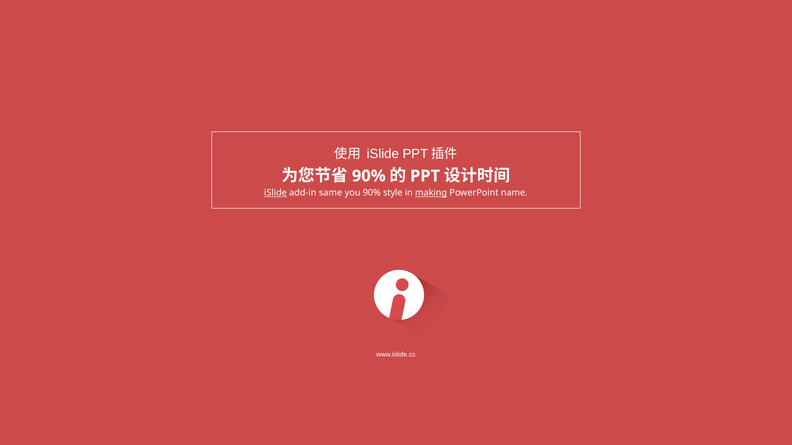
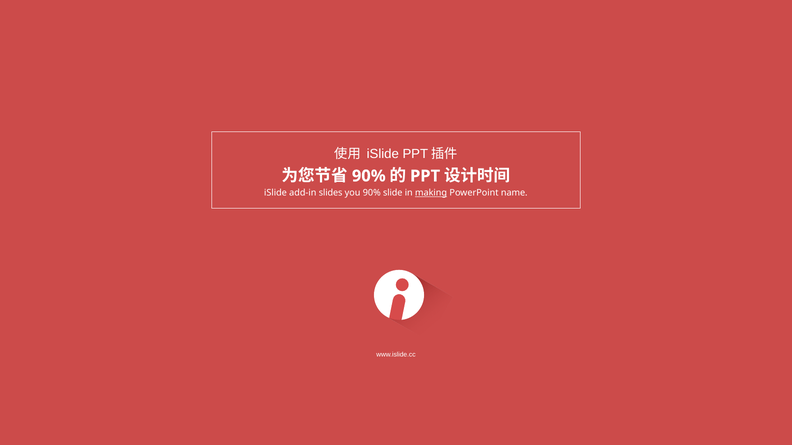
iSlide at (275, 193) underline: present -> none
same: same -> slides
style: style -> slide
